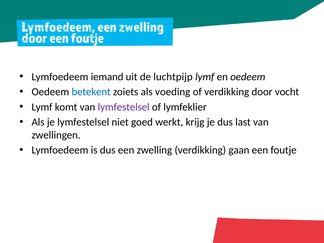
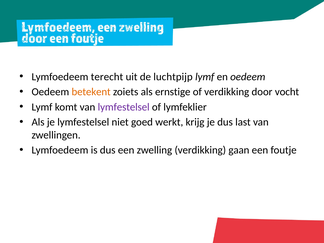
iemand: iemand -> terecht
betekent colour: blue -> orange
voeding: voeding -> ernstige
